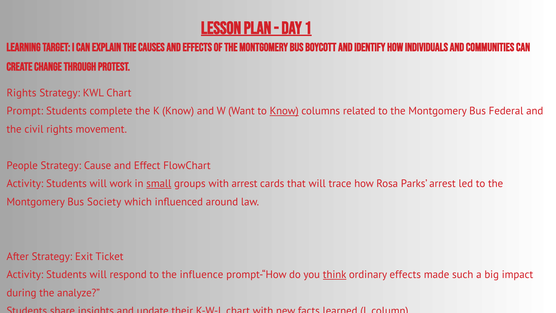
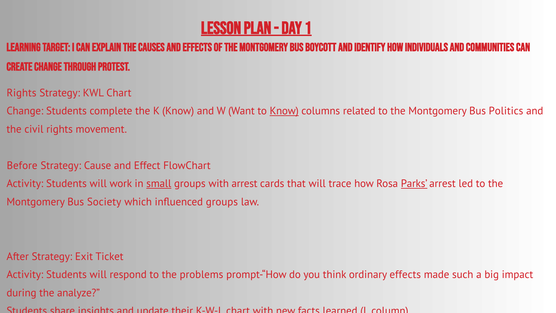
Prompt at (25, 111): Prompt -> Change
Federal: Federal -> Politics
People: People -> Before
Parks underline: none -> present
influenced around: around -> groups
influence: influence -> problems
think underline: present -> none
